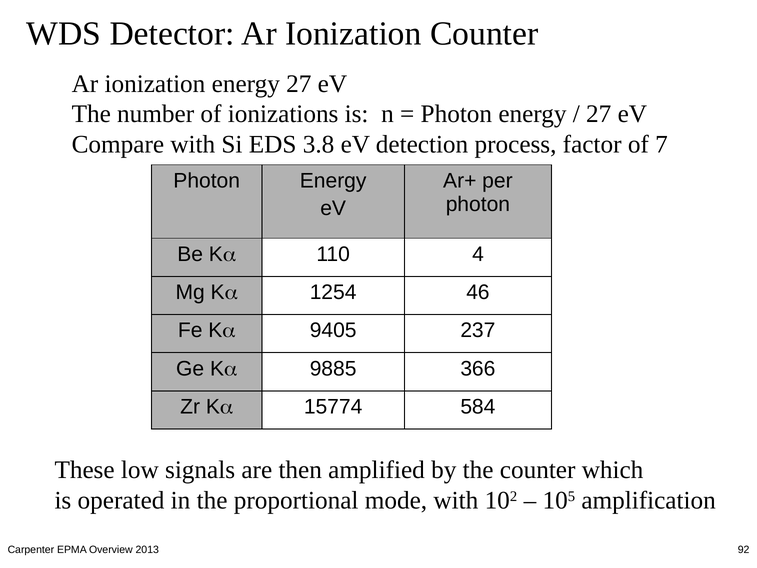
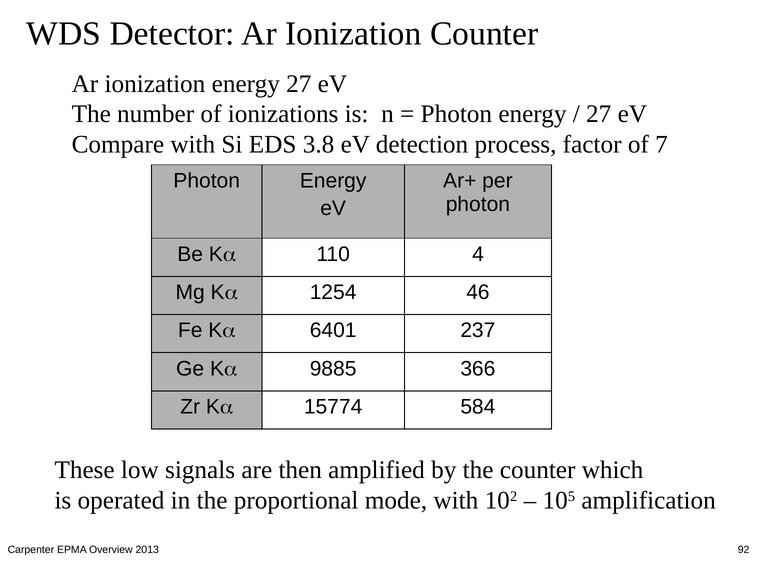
9405: 9405 -> 6401
